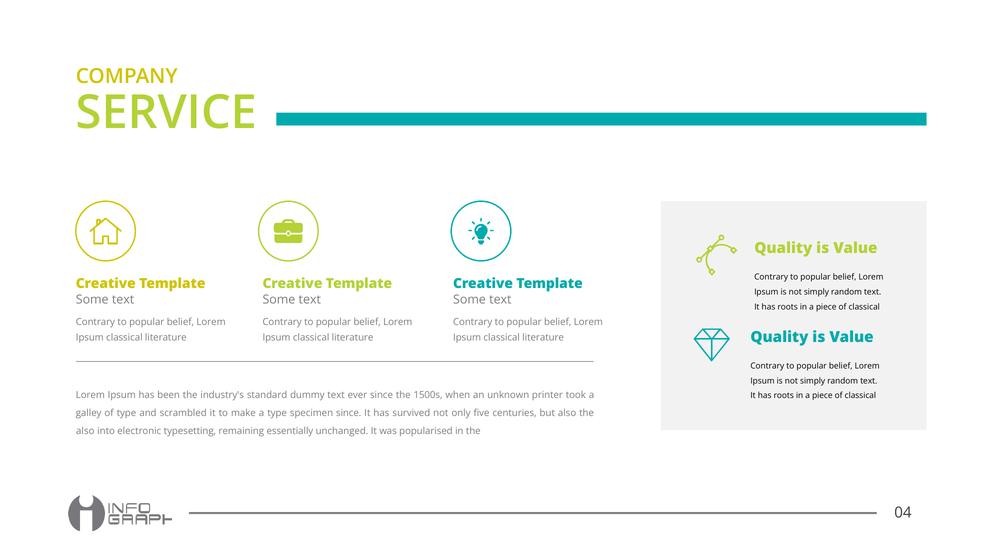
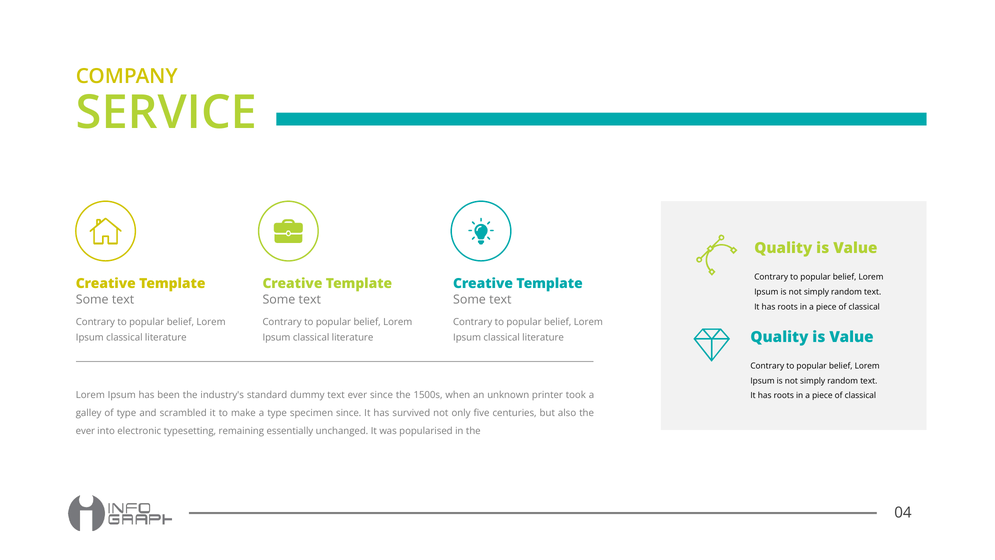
also at (85, 431): also -> ever
